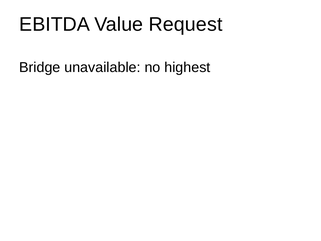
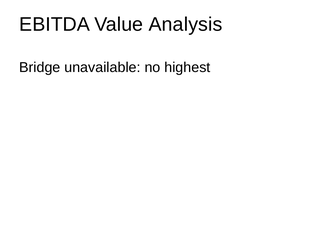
Request: Request -> Analysis
